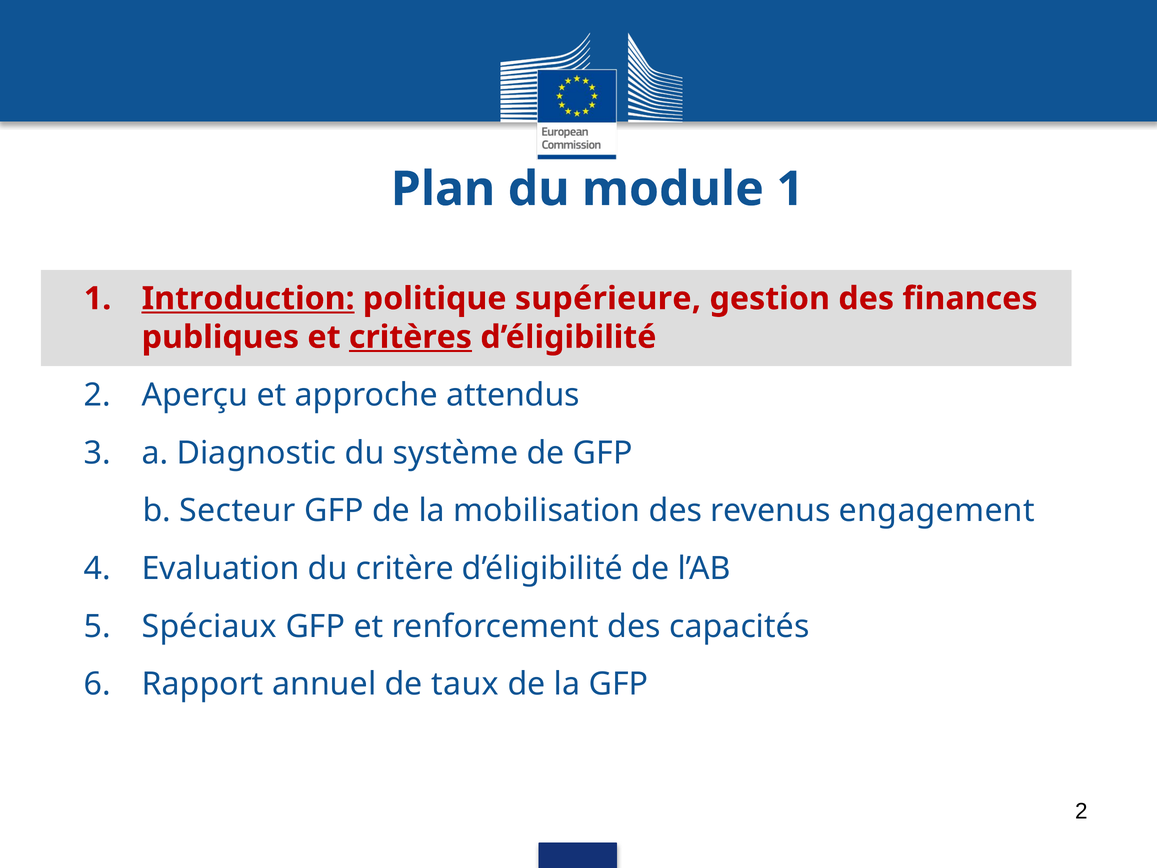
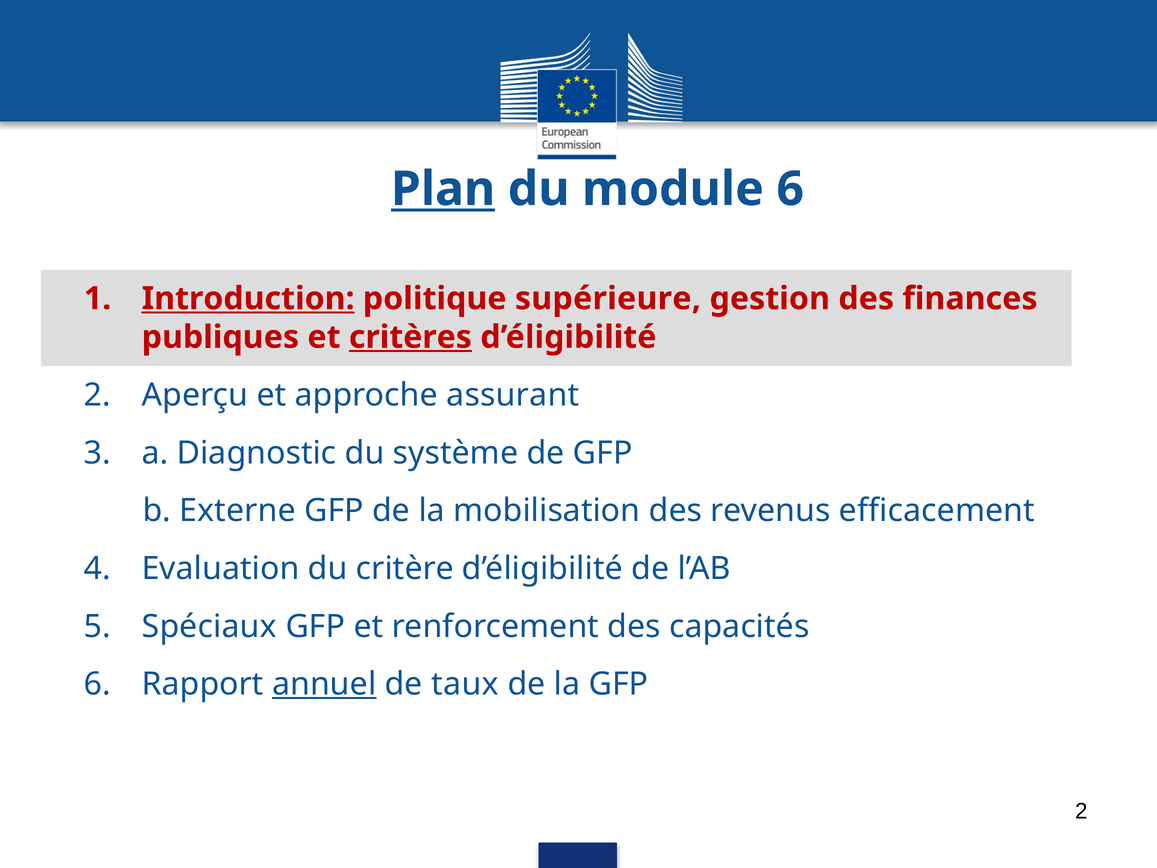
Plan underline: none -> present
module 1: 1 -> 6
attendus: attendus -> assurant
Secteur: Secteur -> Externe
engagement: engagement -> efficacement
annuel underline: none -> present
